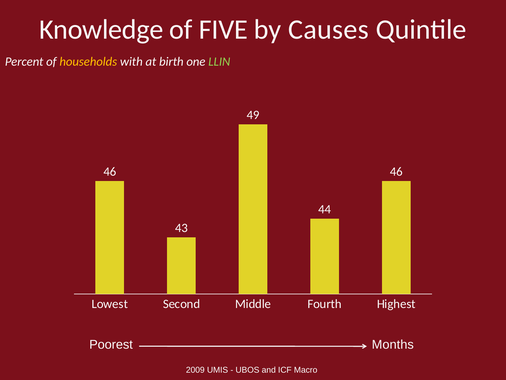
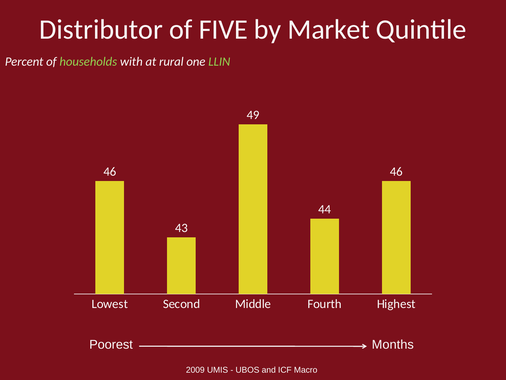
Knowledge: Knowledge -> Distributor
Causes: Causes -> Market
households colour: yellow -> light green
birth: birth -> rural
